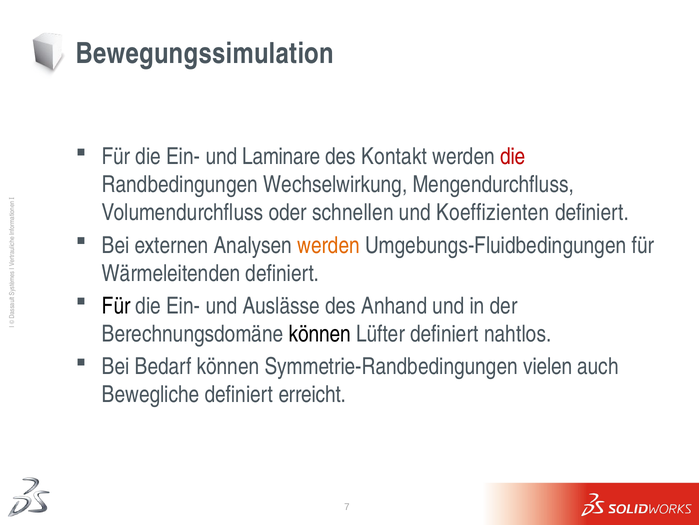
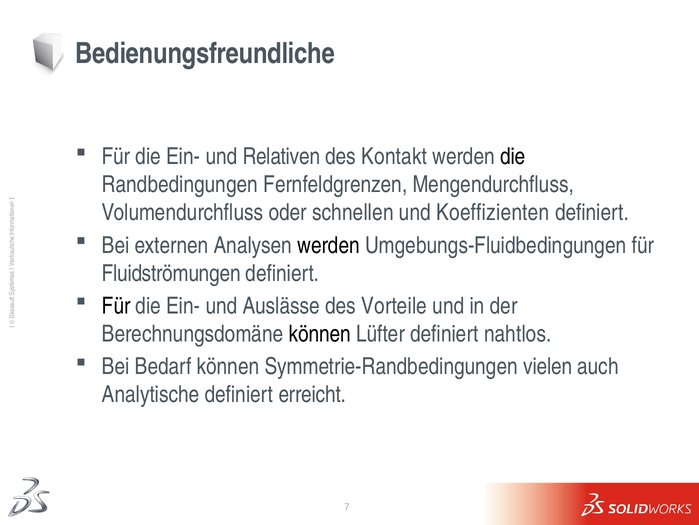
Bewegungssimulation: Bewegungssimulation -> Bedienungsfreundliche
Laminare: Laminare -> Relativen
die at (513, 156) colour: red -> black
Wechselwirkung: Wechselwirkung -> Fernfeldgrenzen
werden at (329, 245) colour: orange -> black
Wärmeleitenden: Wärmeleitenden -> Fluidströmungen
Anhand: Anhand -> Vorteile
Bewegliche: Bewegliche -> Analytische
